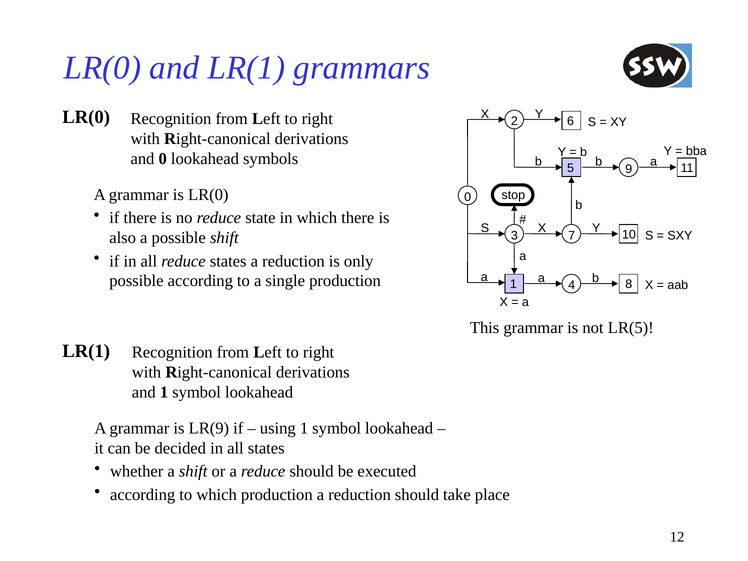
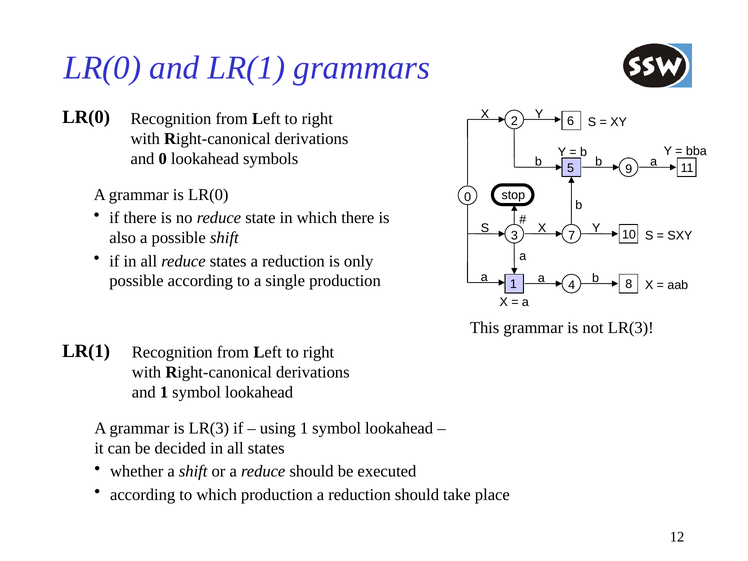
not LR(5: LR(5 -> LR(3
is LR(9: LR(9 -> LR(3
